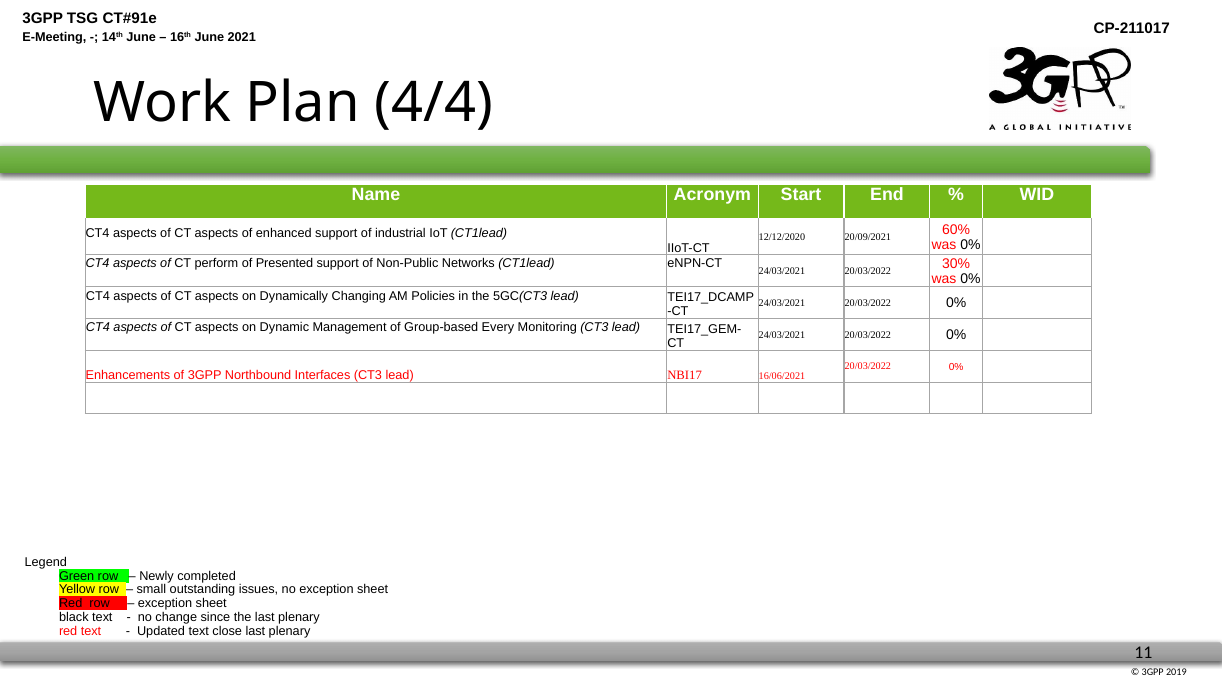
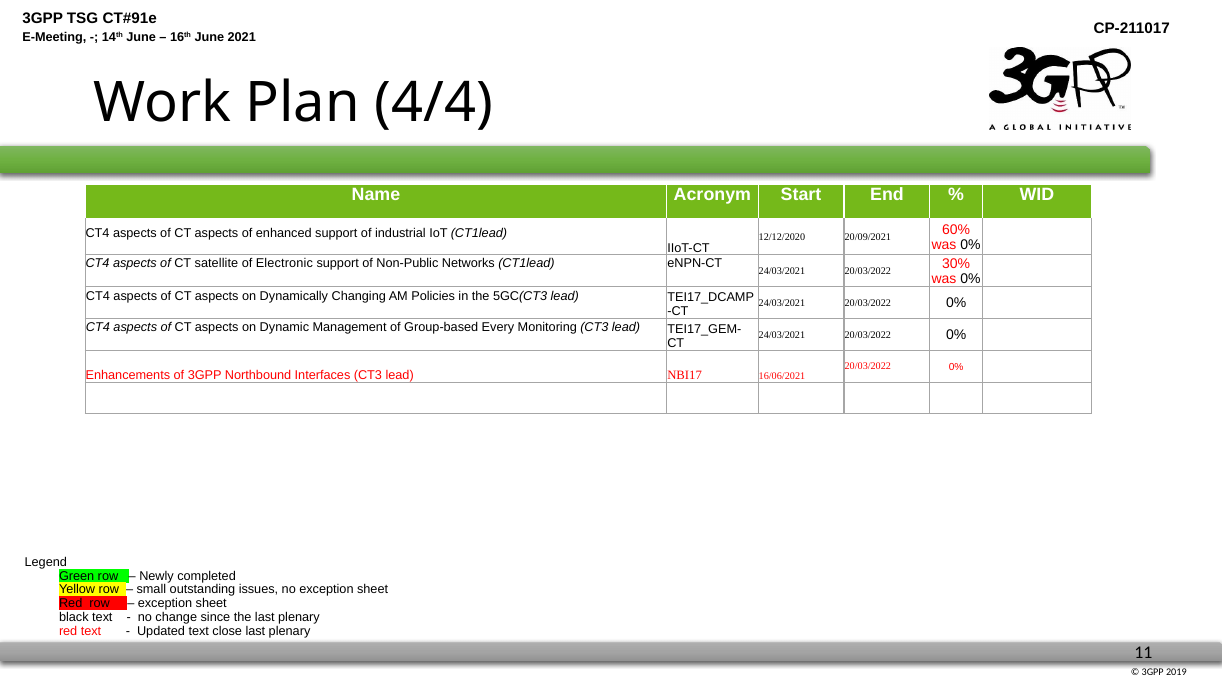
perform: perform -> satellite
Presented: Presented -> Electronic
